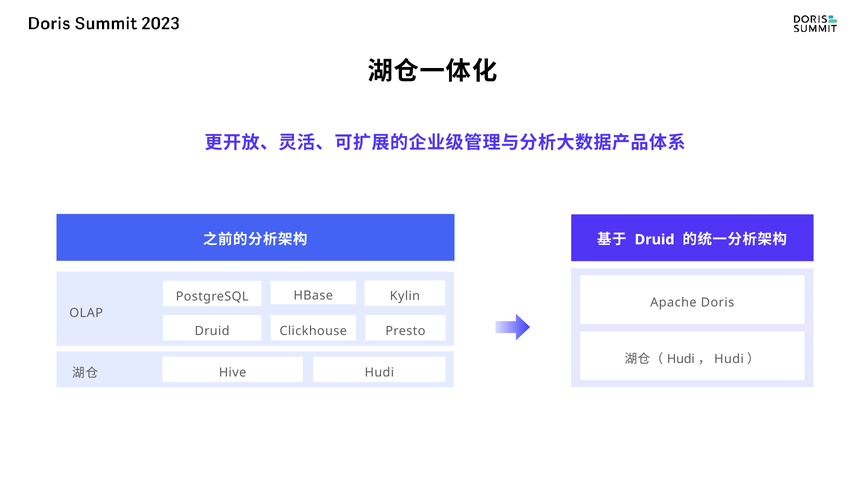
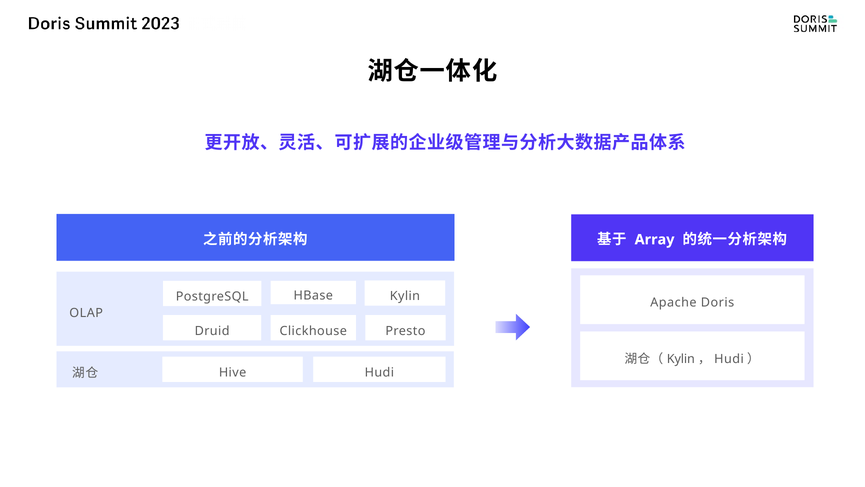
Druid at (655, 239): Druid -> Array
Hudi at (681, 359): Hudi -> Kylin
